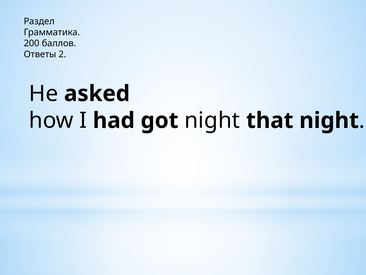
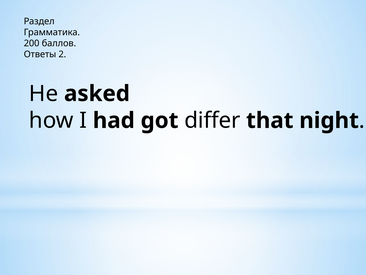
got night: night -> differ
